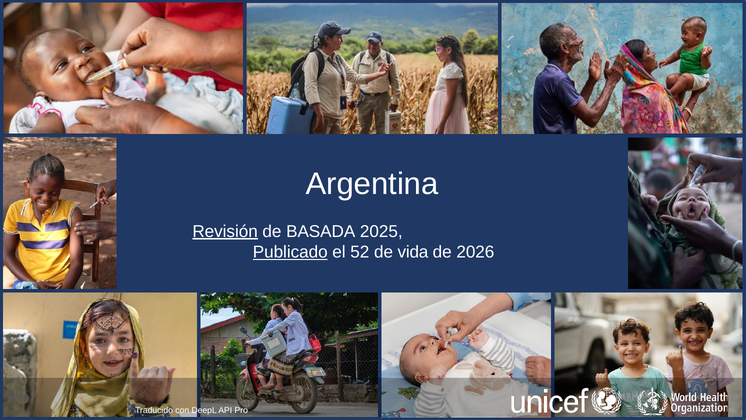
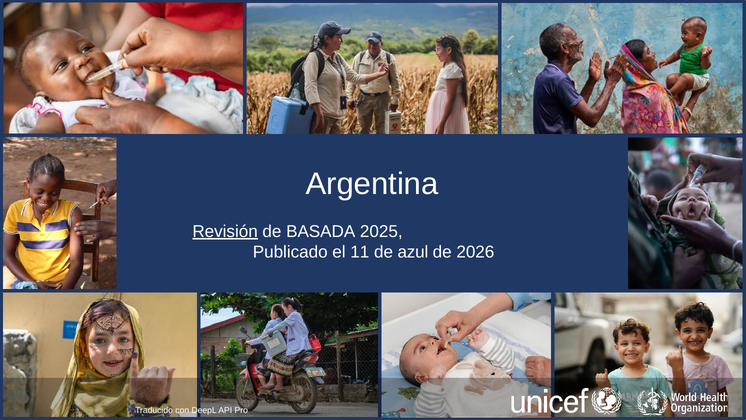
Publicado underline: present -> none
52: 52 -> 11
vida: vida -> azul
